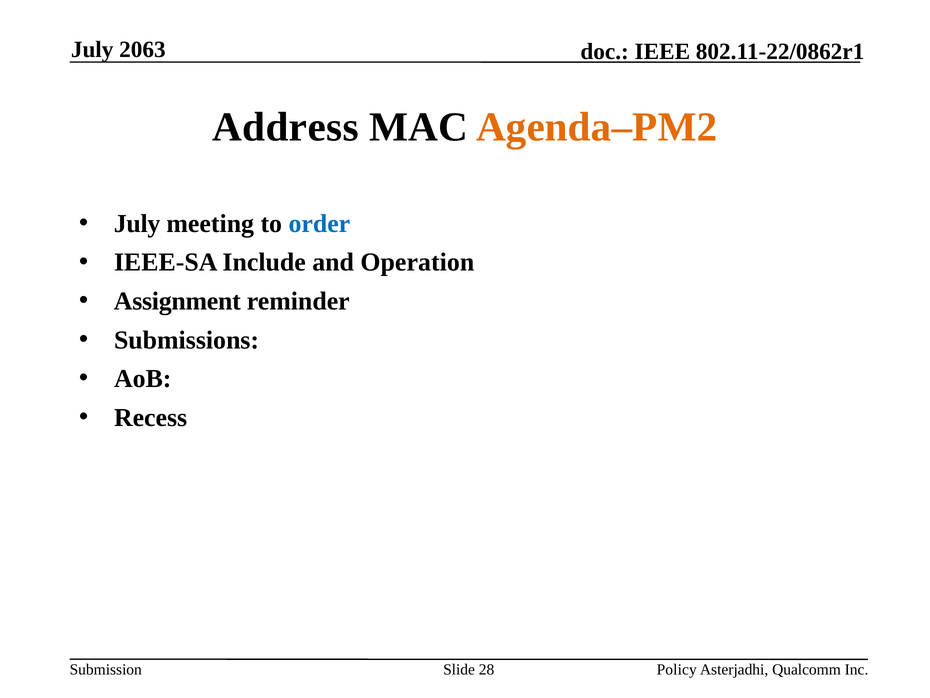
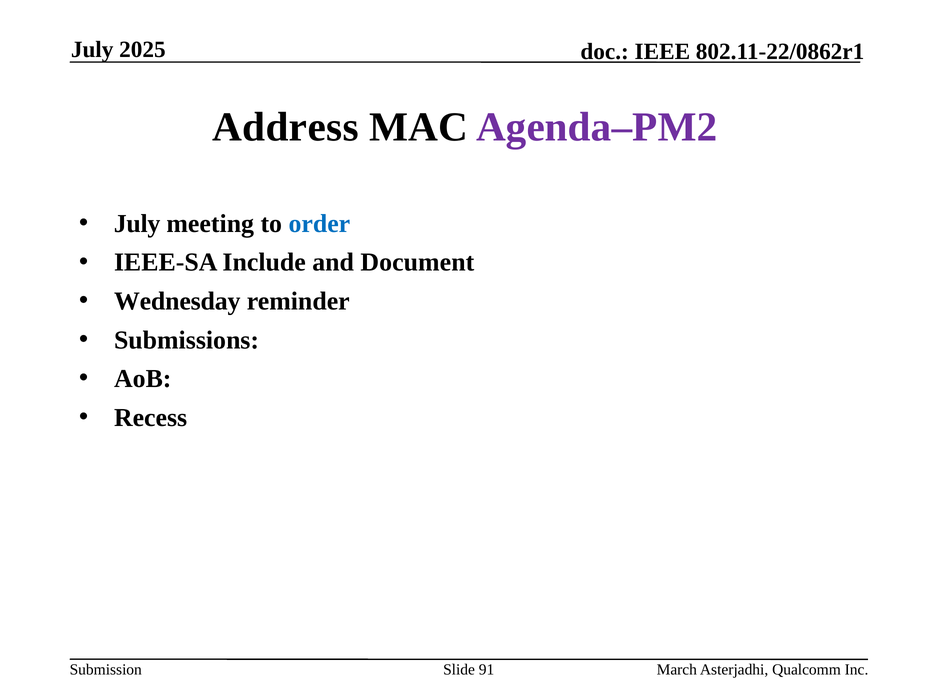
2063: 2063 -> 2025
Agenda–PM2 colour: orange -> purple
Operation: Operation -> Document
Assignment: Assignment -> Wednesday
28: 28 -> 91
Policy: Policy -> March
